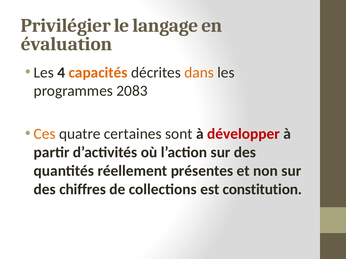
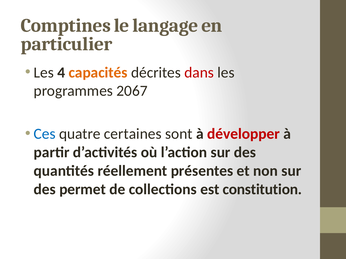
Privilégier: Privilégier -> Comptines
évaluation: évaluation -> particulier
dans colour: orange -> red
2083: 2083 -> 2067
Ces colour: orange -> blue
chiffres: chiffres -> permet
